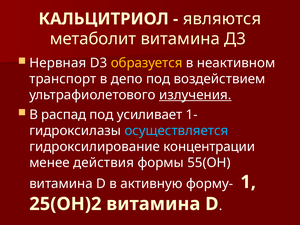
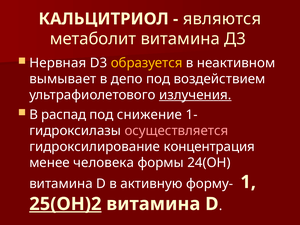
транспорт: транспорт -> вымывает
усиливает: усиливает -> снижение
осуществляется colour: light blue -> pink
концентрации: концентрации -> концентрация
действия: действия -> человека
55(ОН: 55(ОН -> 24(ОН
25(ОН)2 underline: none -> present
